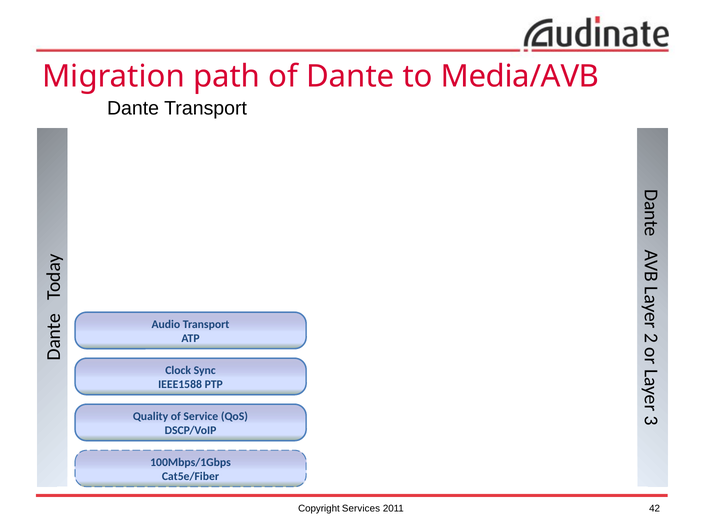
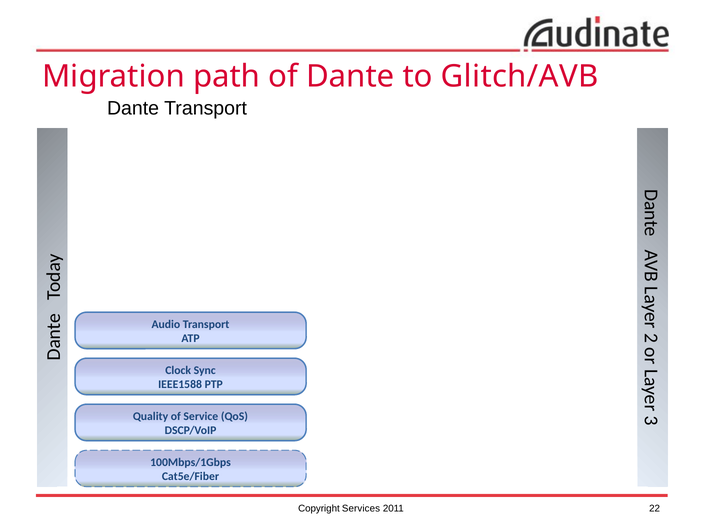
Media/AVB: Media/AVB -> Glitch/AVB
42: 42 -> 22
